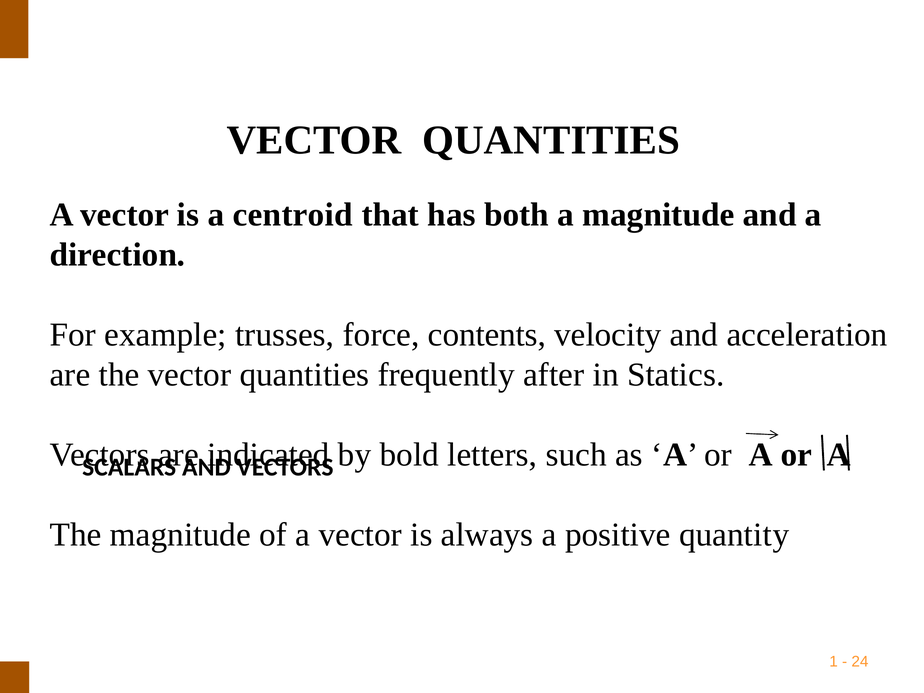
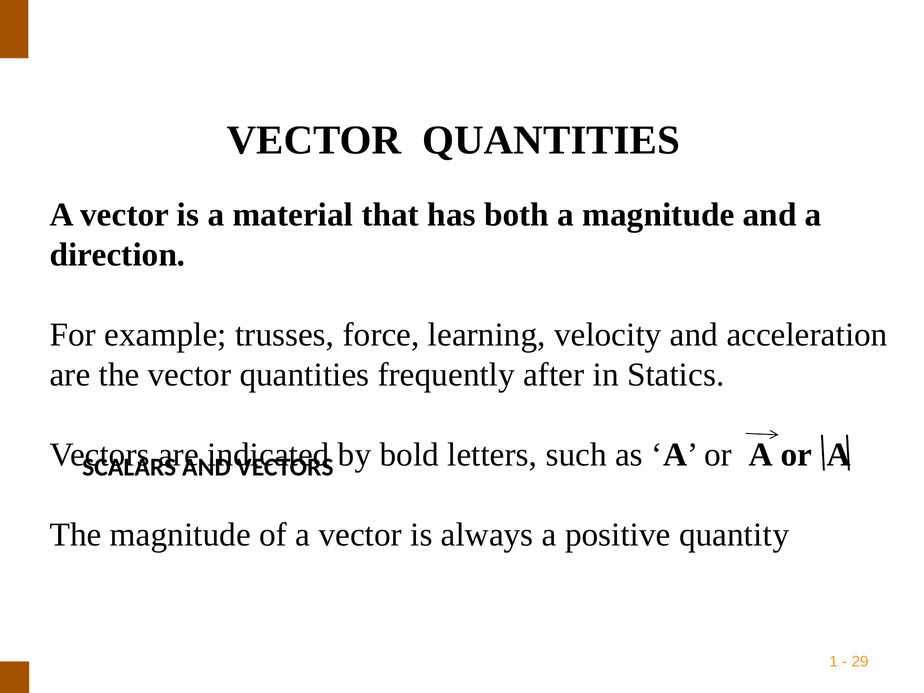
centroid: centroid -> material
contents: contents -> learning
24: 24 -> 29
